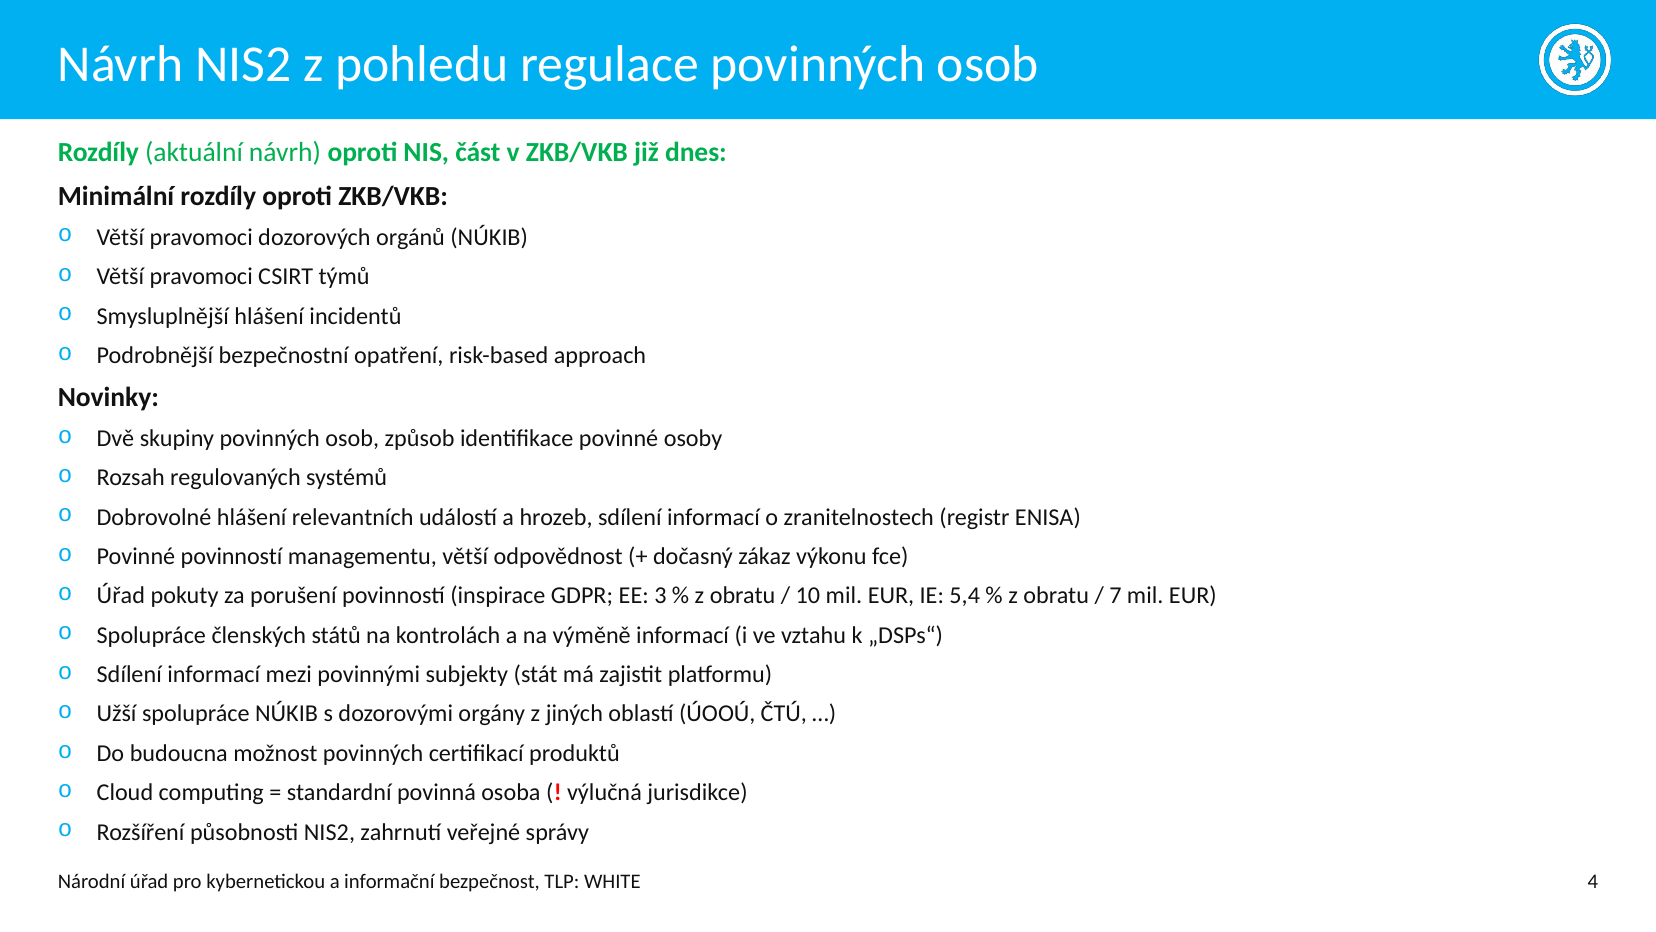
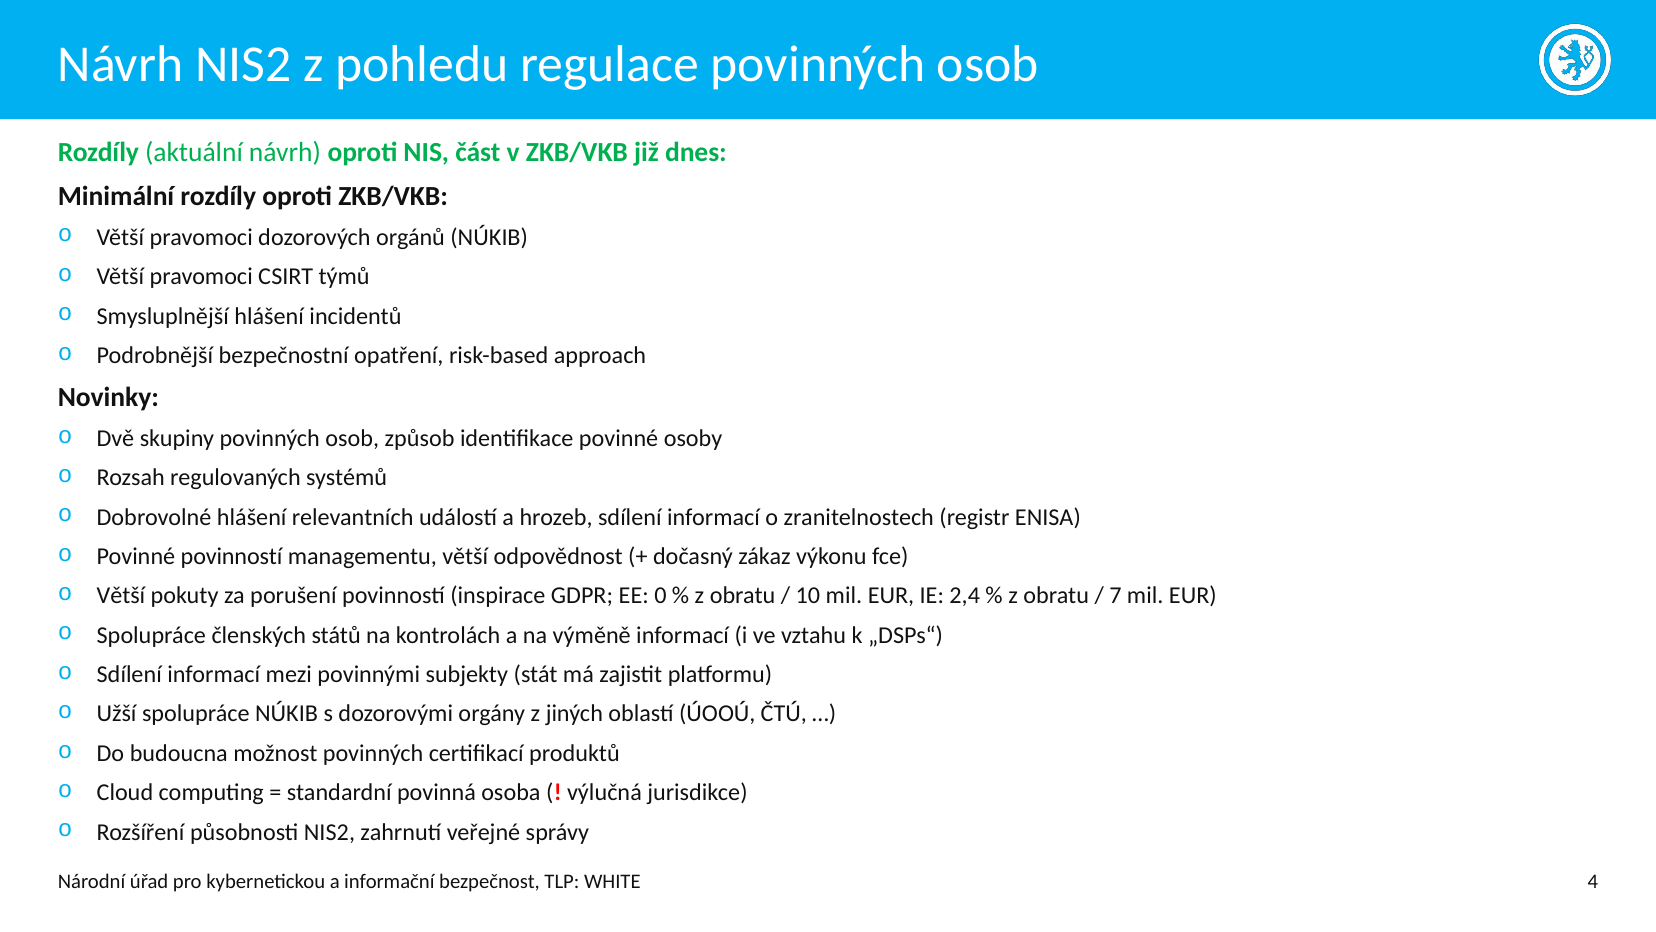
Úřad at (121, 596): Úřad -> Větší
3: 3 -> 0
5,4: 5,4 -> 2,4
